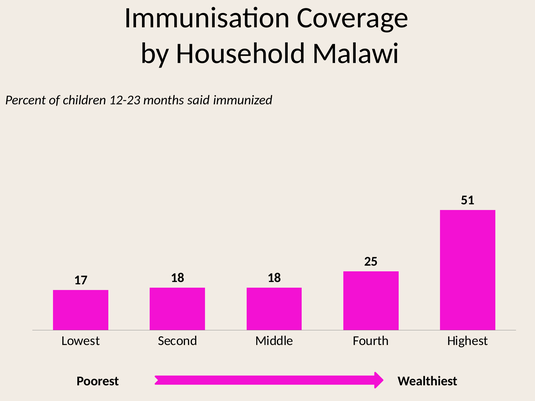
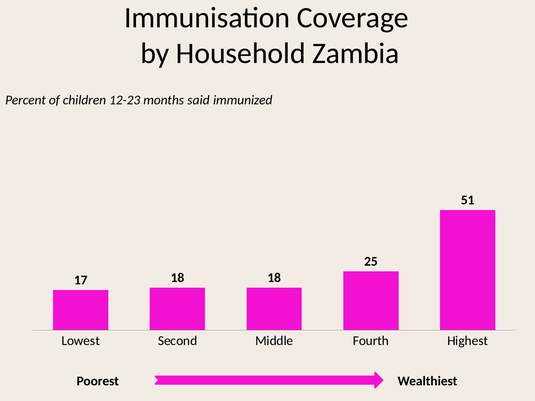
Malawi: Malawi -> Zambia
